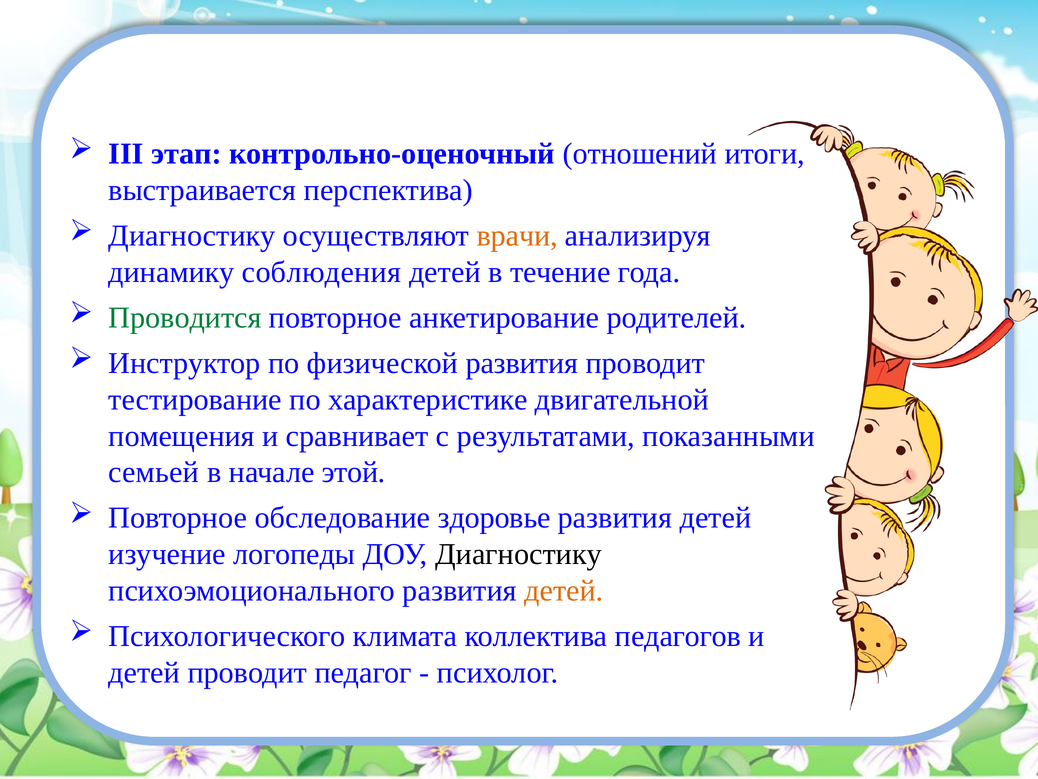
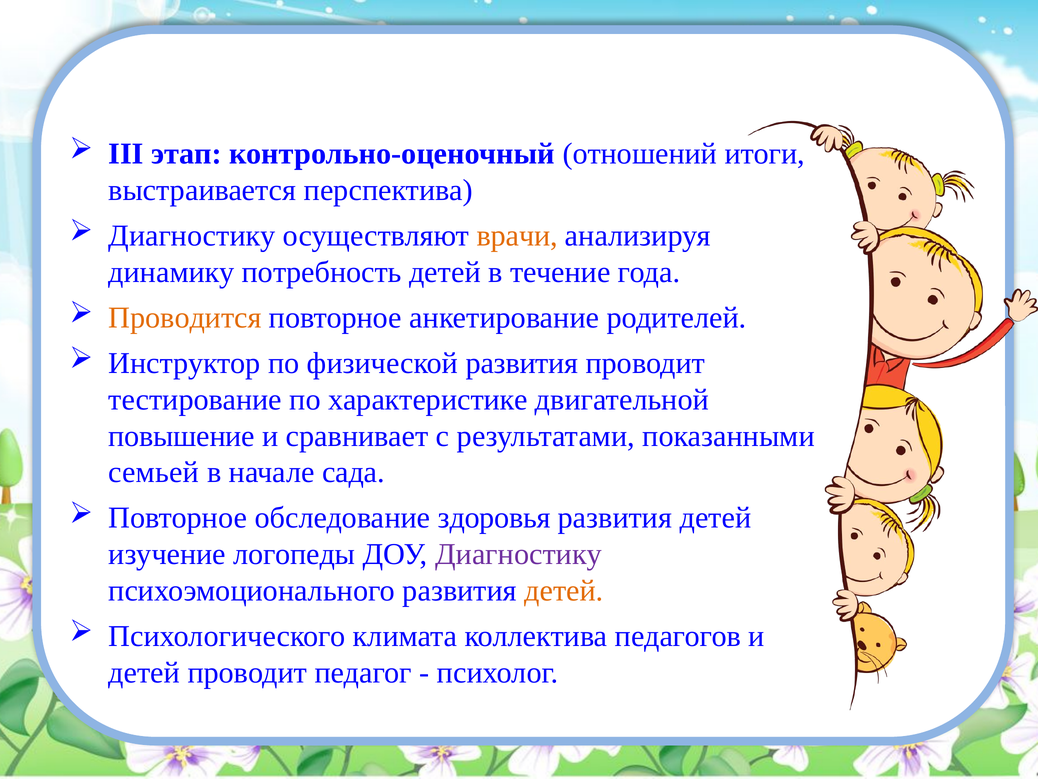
соблюдения: соблюдения -> потребность
Проводится colour: green -> orange
помещения: помещения -> повышение
этой: этой -> сада
здоровье: здоровье -> здоровья
Диагностику at (519, 554) colour: black -> purple
